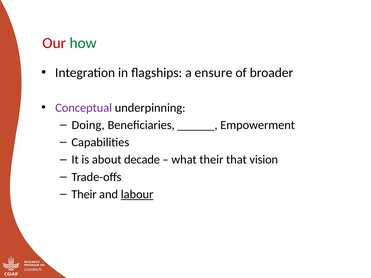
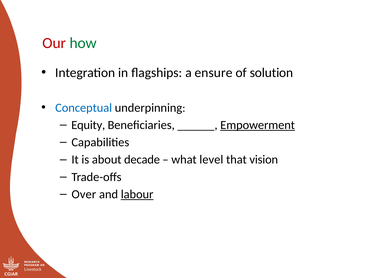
broader: broader -> solution
Conceptual colour: purple -> blue
Doing: Doing -> Equity
Empowerment underline: none -> present
what their: their -> level
Their at (84, 194): Their -> Over
